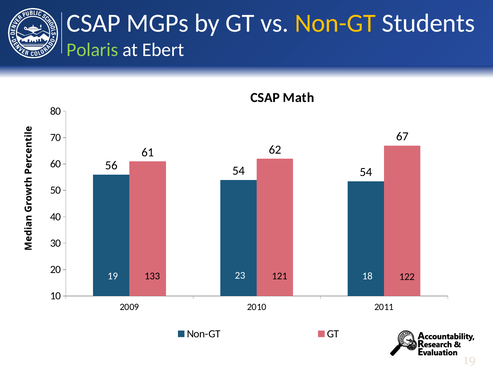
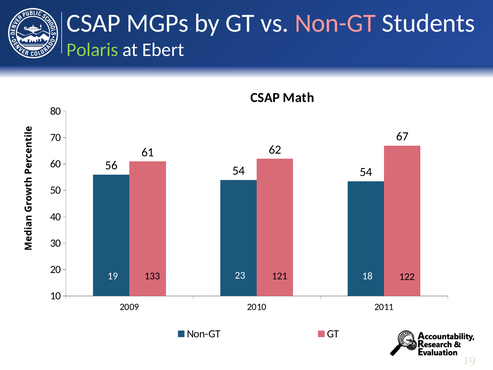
Non-GT at (335, 23) colour: yellow -> pink
